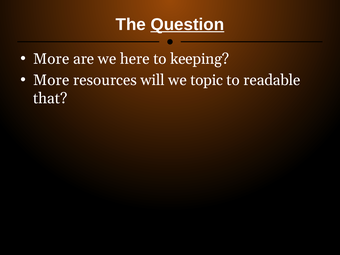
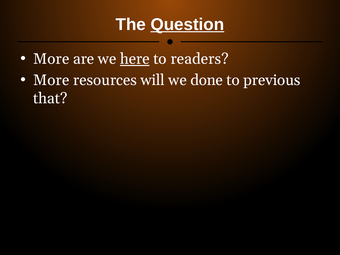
here underline: none -> present
keeping: keeping -> readers
topic: topic -> done
readable: readable -> previous
